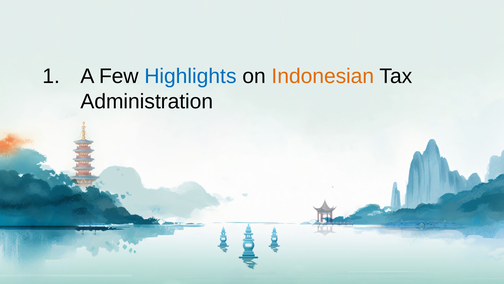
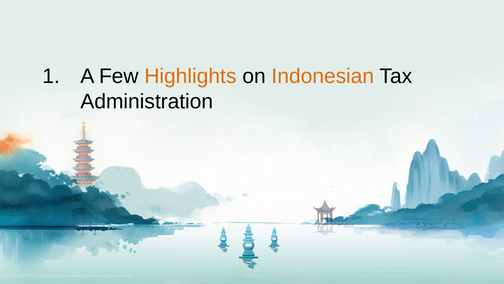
Highlights colour: blue -> orange
